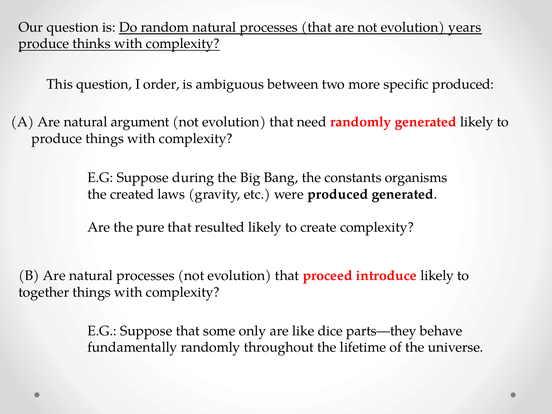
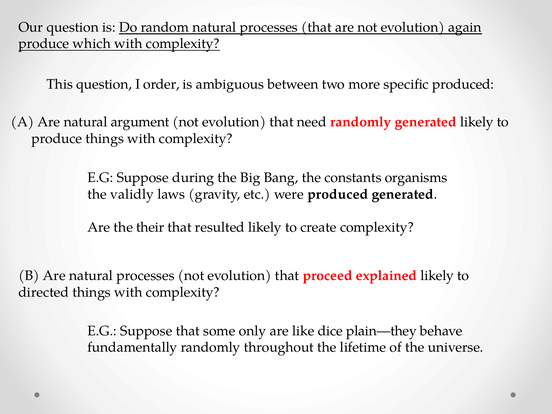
years: years -> again
thinks: thinks -> which
created: created -> validly
pure: pure -> their
introduce: introduce -> explained
together: together -> directed
parts—they: parts—they -> plain—they
